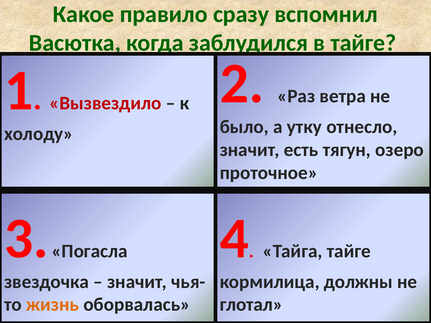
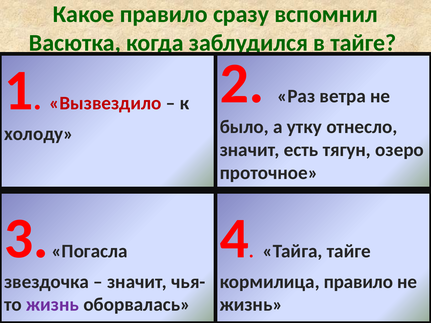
должны at (358, 282): должны -> правило
жизнь at (53, 305) colour: orange -> purple
глотал at (251, 305): глотал -> жизнь
